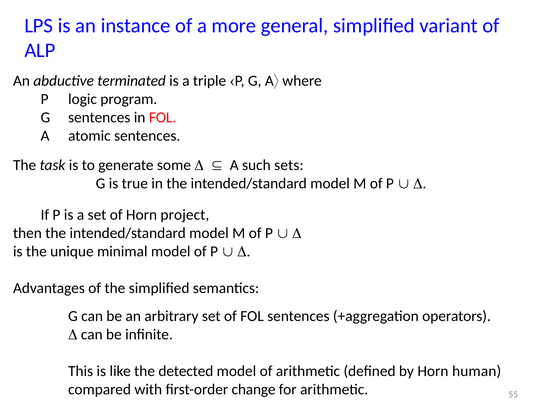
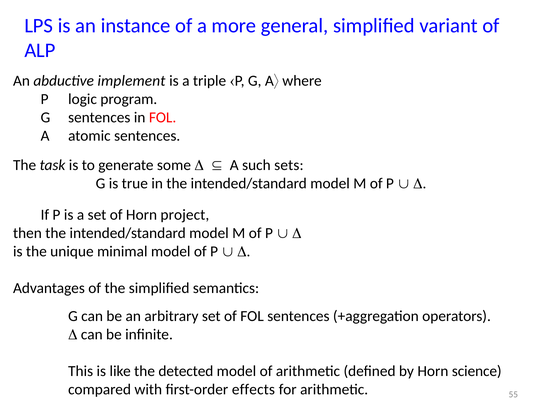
terminated: terminated -> implement
human: human -> science
change: change -> effects
